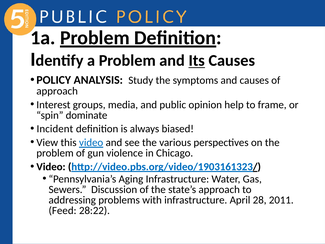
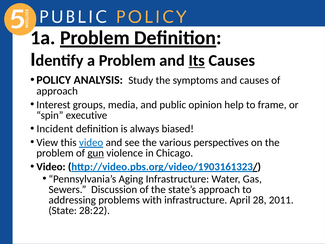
dominate: dominate -> executive
gun underline: none -> present
Feed: Feed -> State
